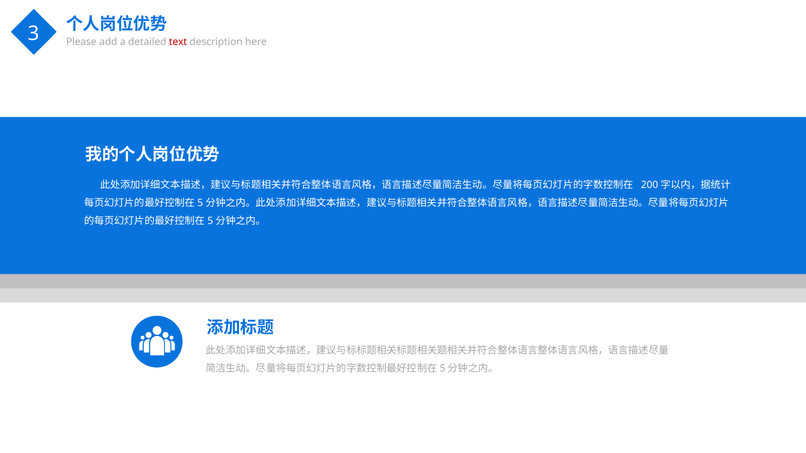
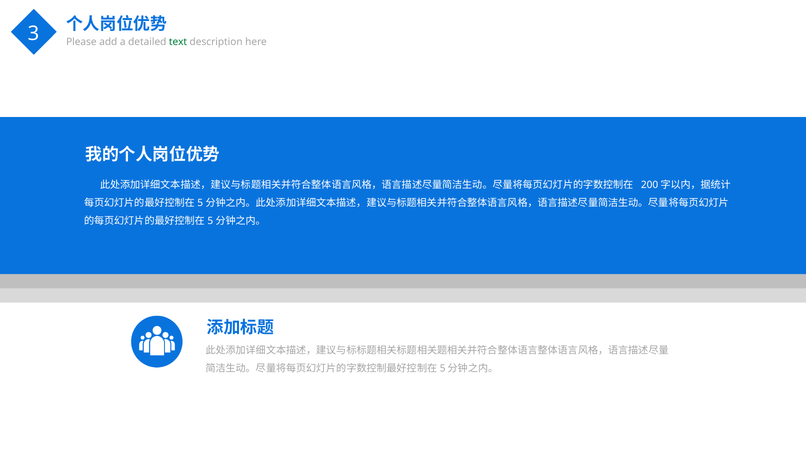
text colour: red -> green
